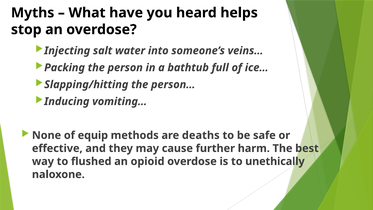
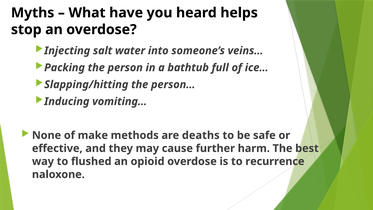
equip: equip -> make
unethically: unethically -> recurrence
